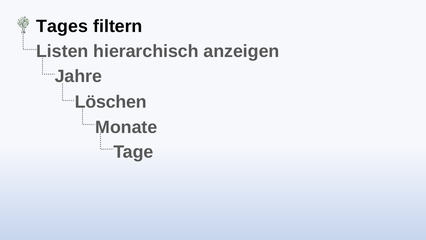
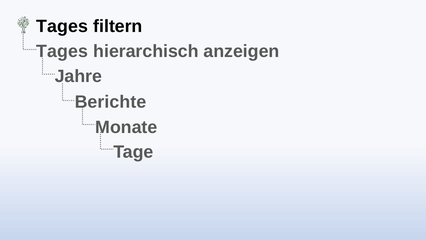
Listen at (62, 51): Listen -> Tages
Löschen: Löschen -> Berichte
